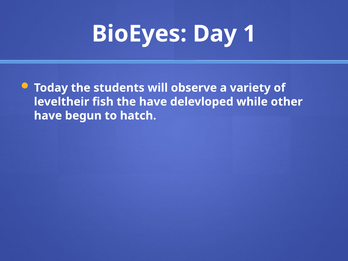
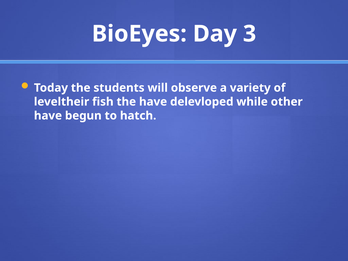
1: 1 -> 3
